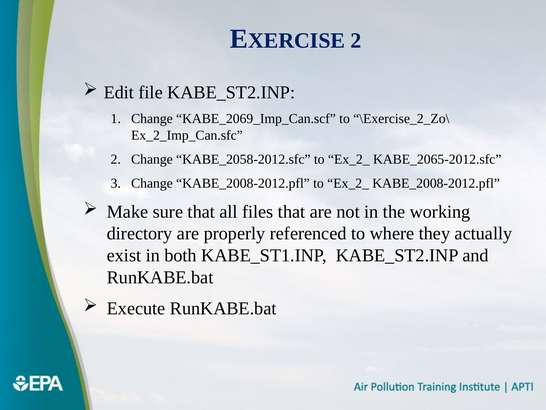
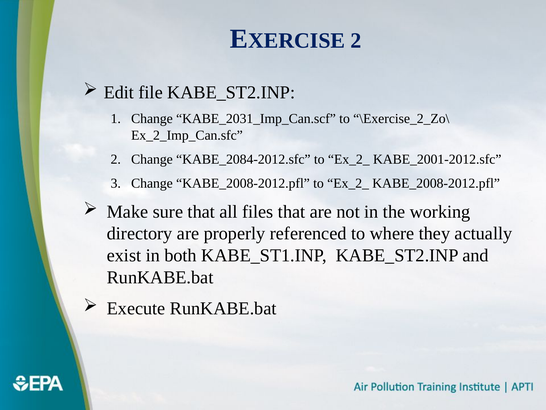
KABE_2069_Imp_Can.scf: KABE_2069_Imp_Can.scf -> KABE_2031_Imp_Can.scf
KABE_2058-2012.sfc: KABE_2058-2012.sfc -> KABE_2084-2012.sfc
KABE_2065-2012.sfc: KABE_2065-2012.sfc -> KABE_2001-2012.sfc
